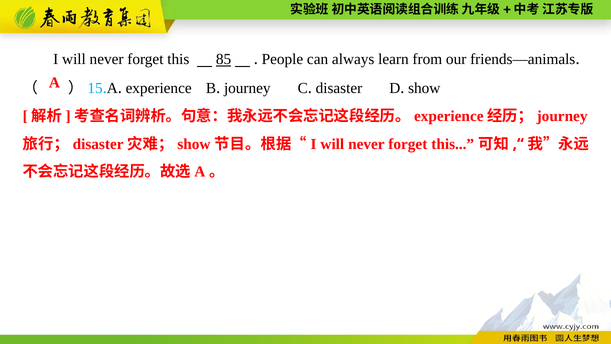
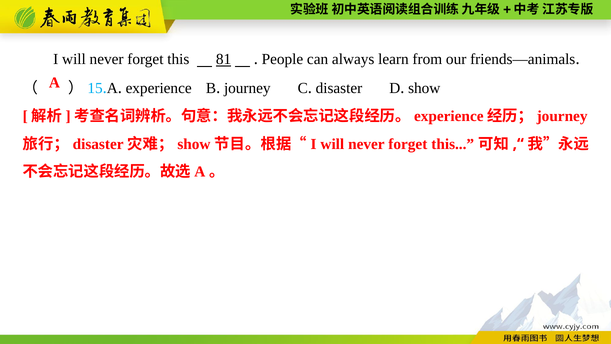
85: 85 -> 81
